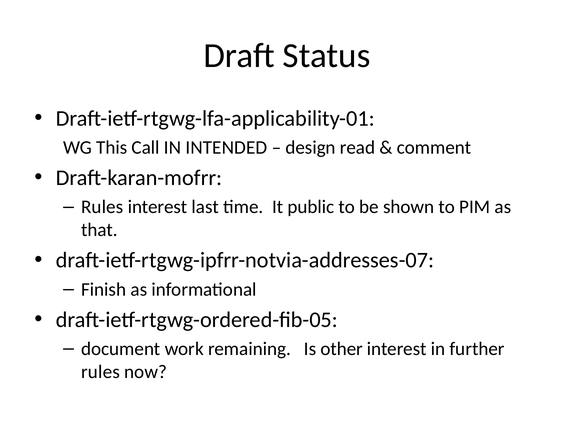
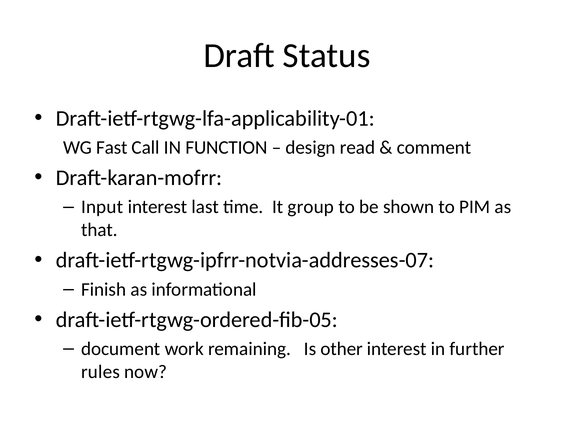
This: This -> Fast
INTENDED: INTENDED -> FUNCTION
Rules at (102, 207): Rules -> Input
public: public -> group
